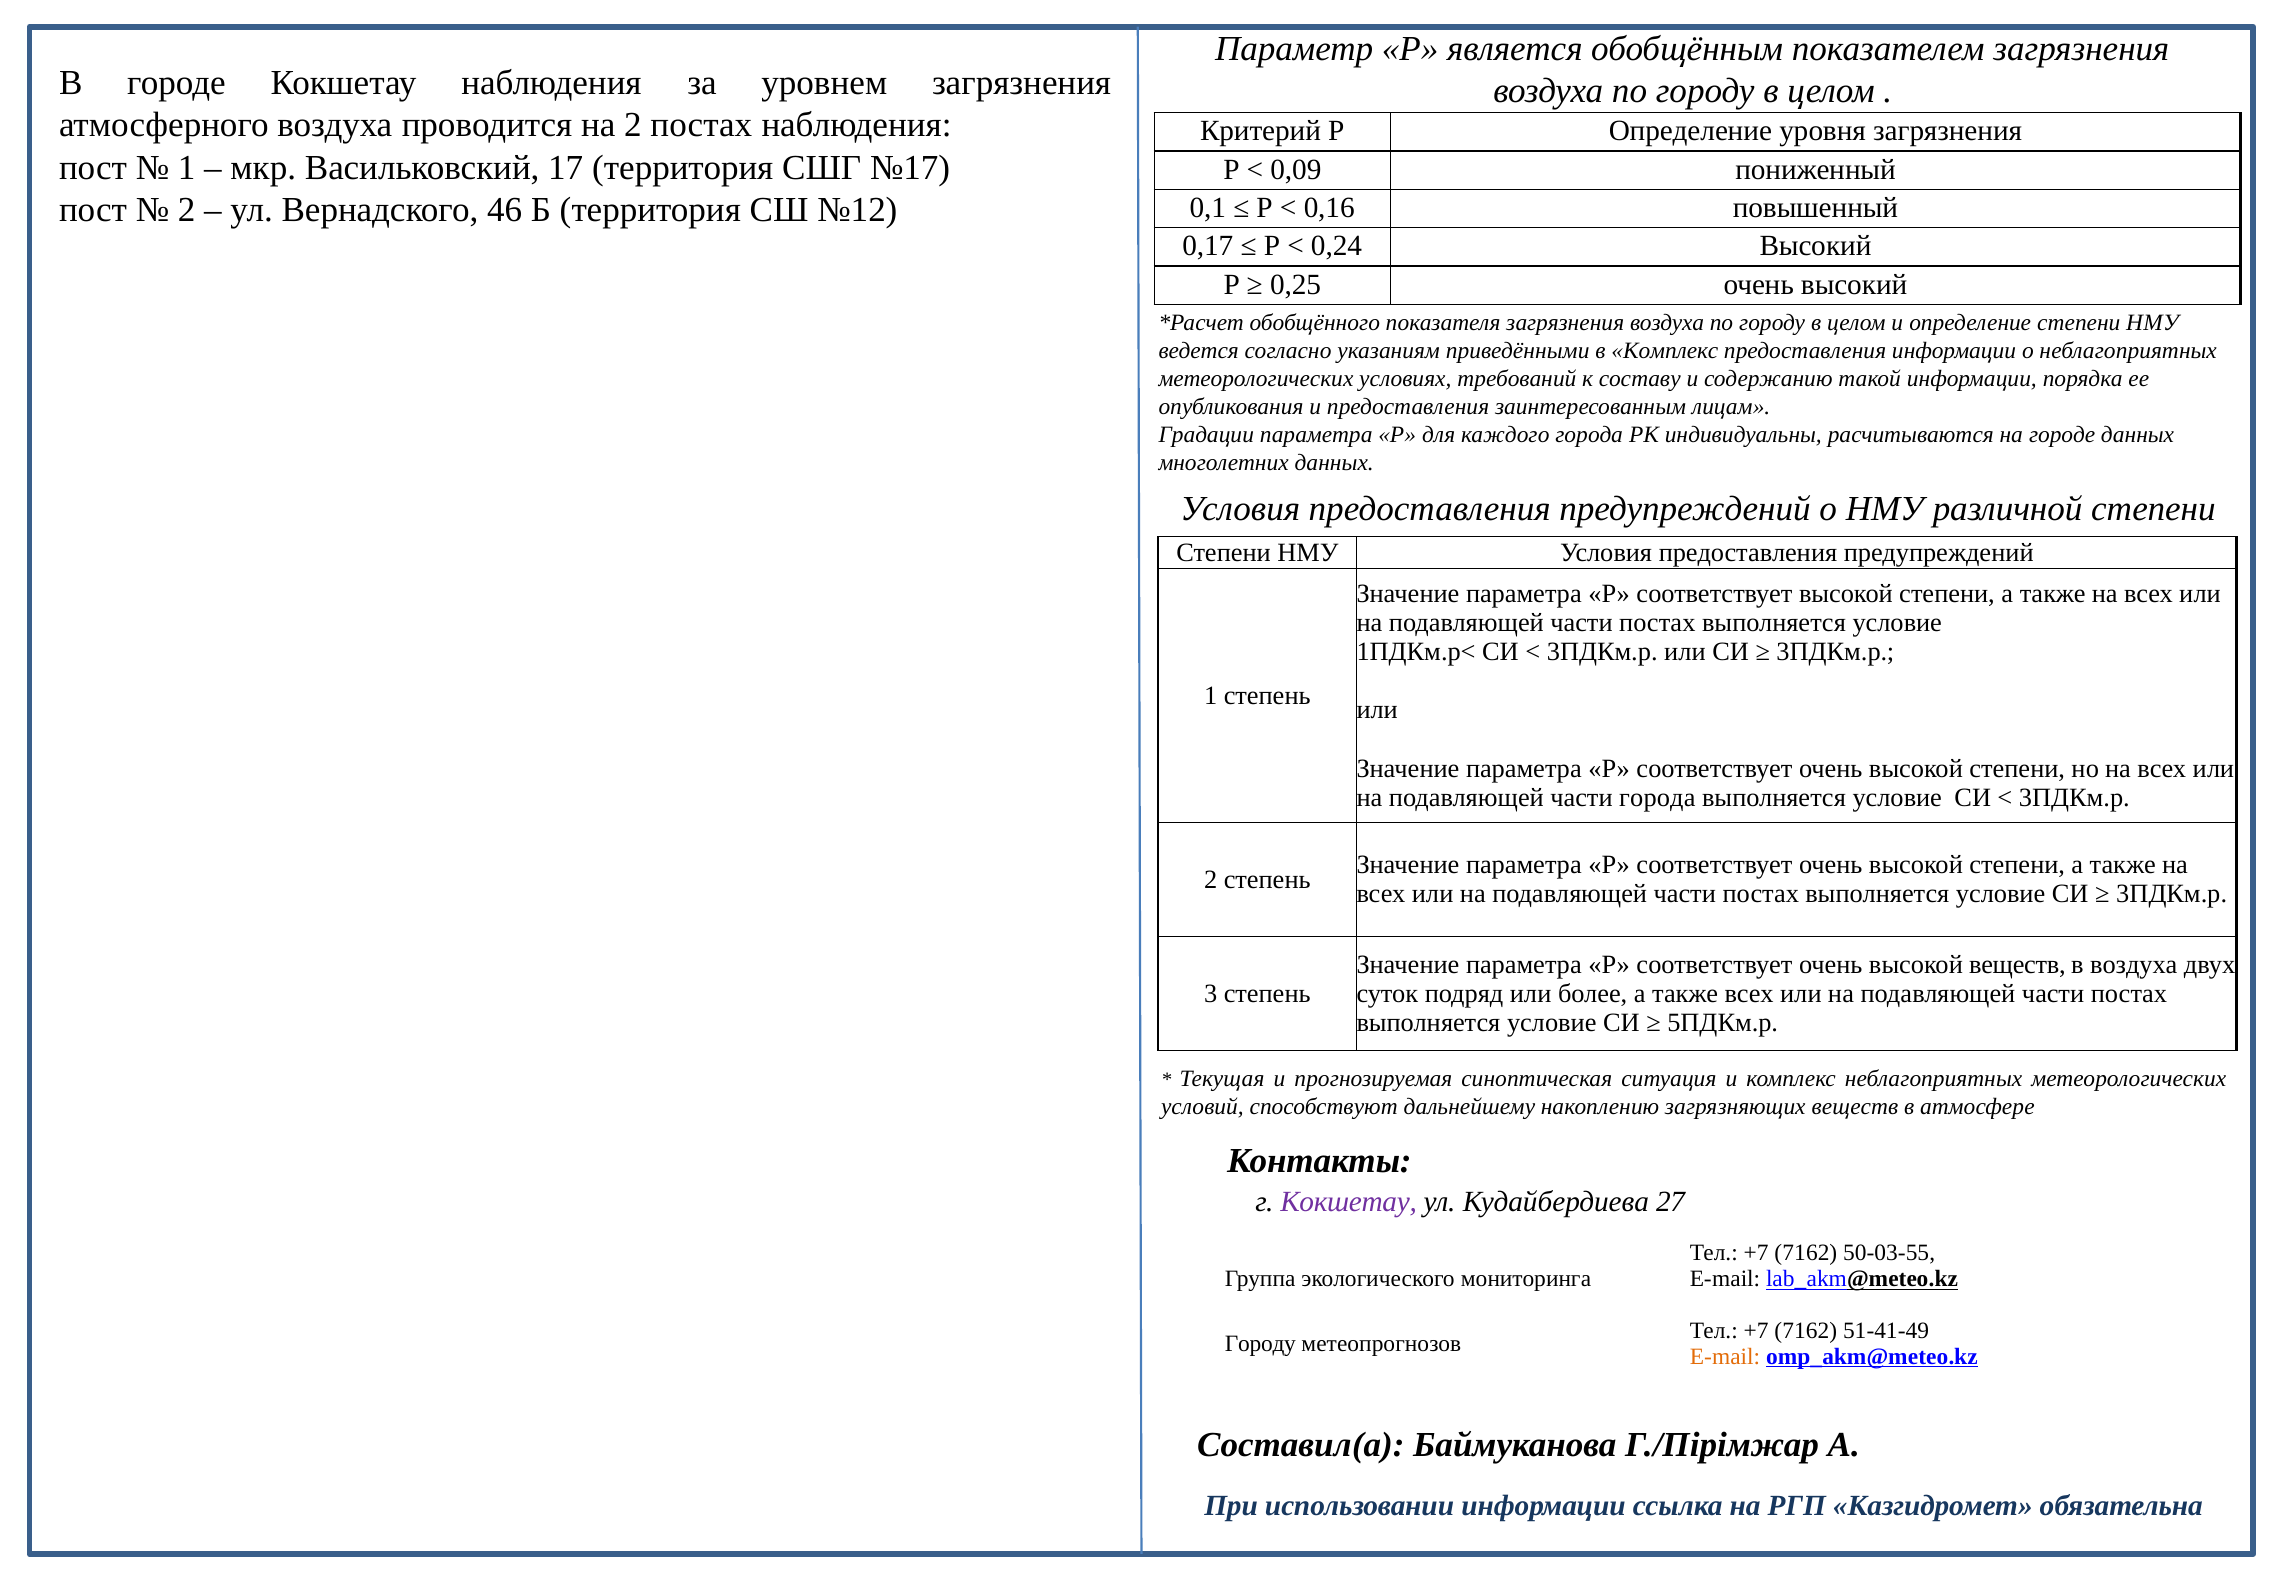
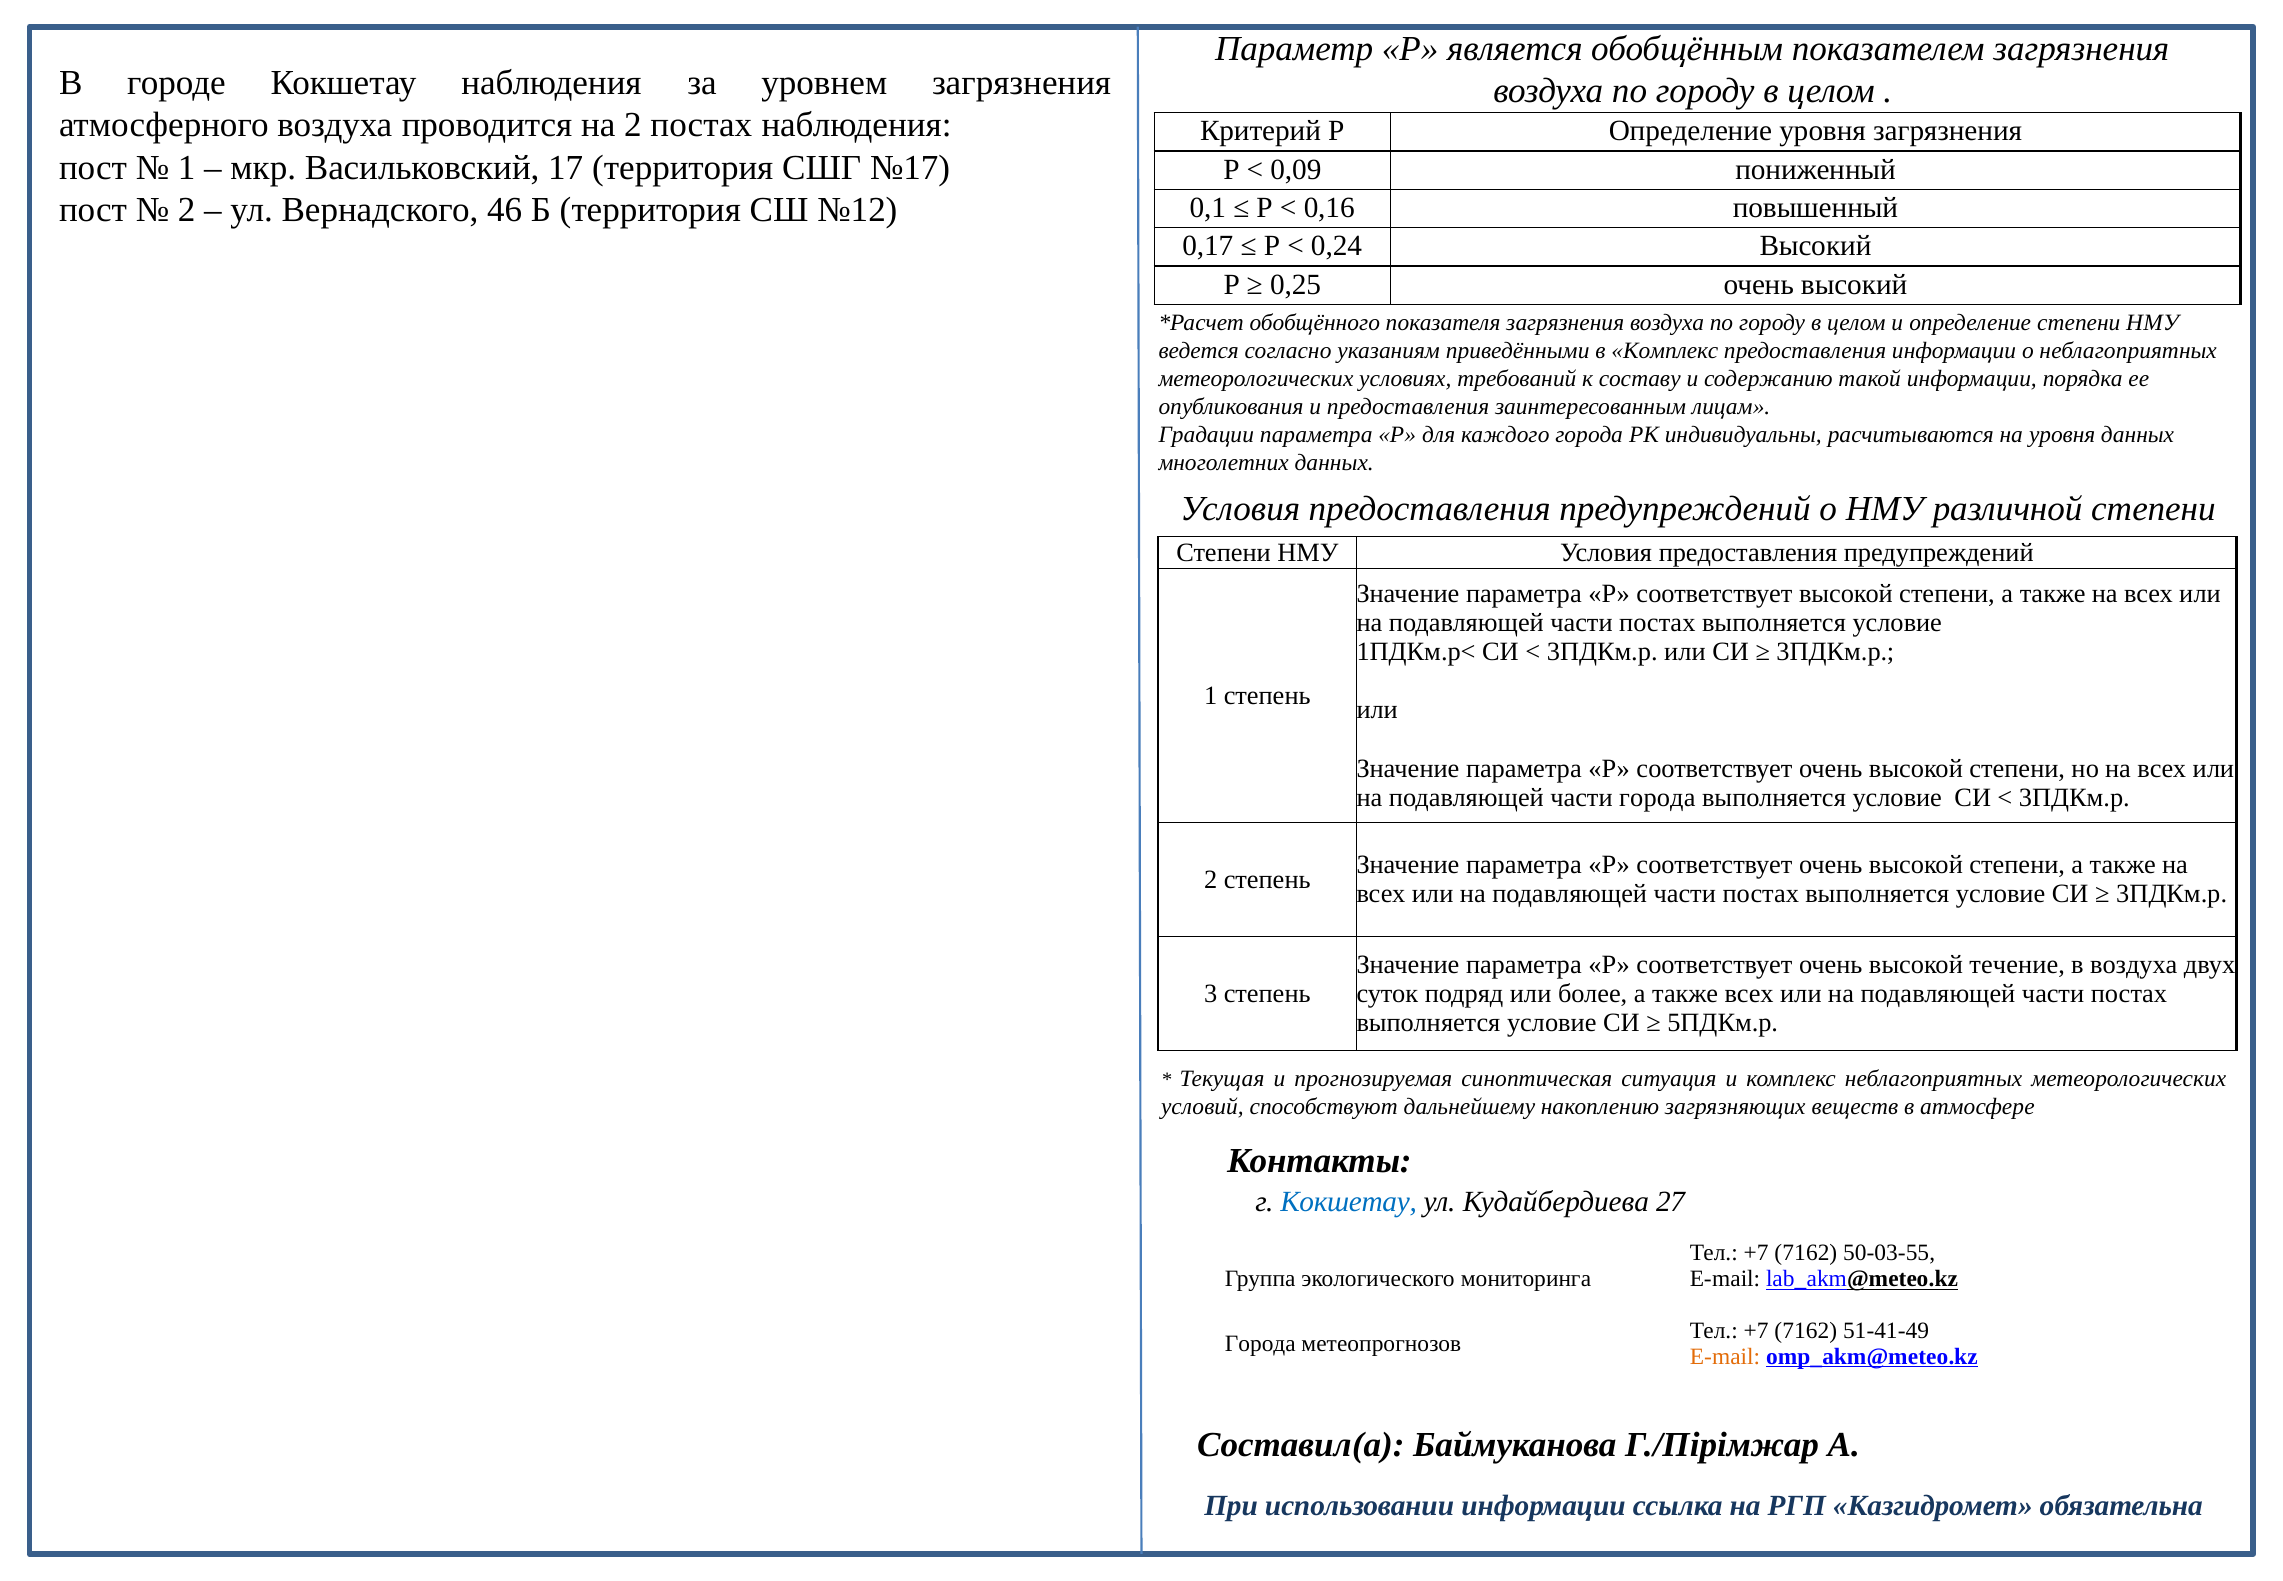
на городе: городе -> уровня
высокой веществ: веществ -> течение
Кокшетау at (1349, 1202) colour: purple -> blue
Городу at (1260, 1343): Городу -> Города
